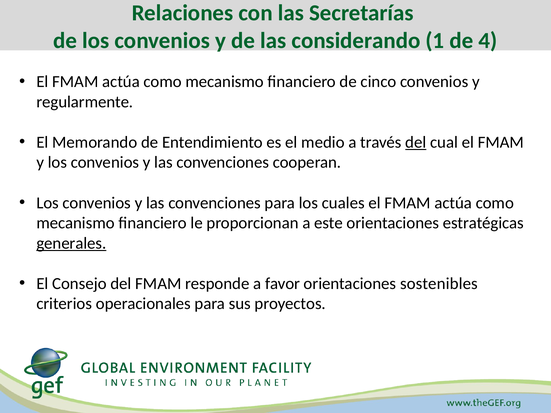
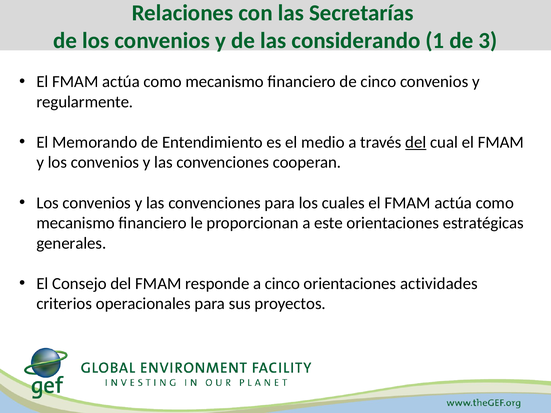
4: 4 -> 3
generales underline: present -> none
a favor: favor -> cinco
sostenibles: sostenibles -> actividades
